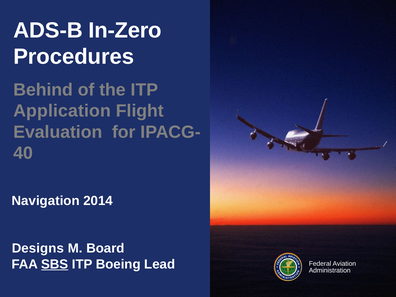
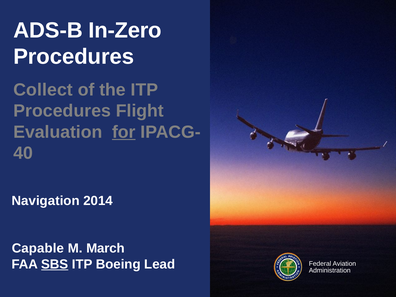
Behind: Behind -> Collect
Application at (62, 111): Application -> Procedures
for underline: none -> present
Designs: Designs -> Capable
Board: Board -> March
